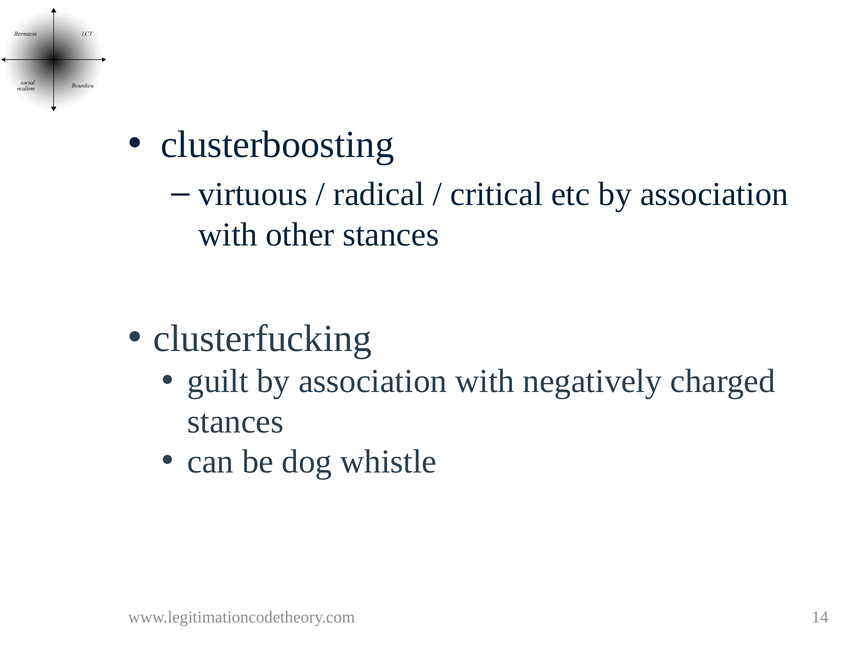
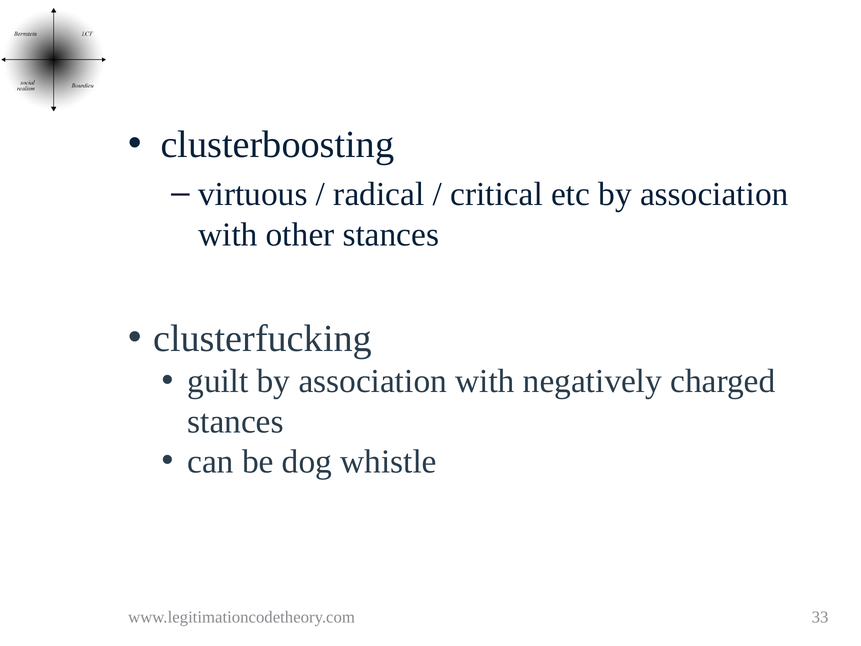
14: 14 -> 33
